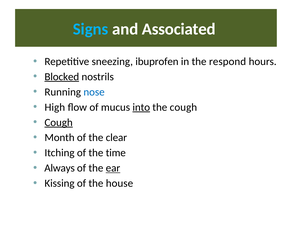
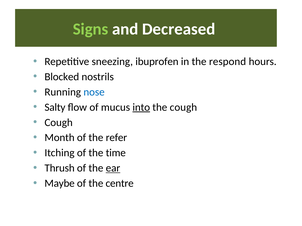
Signs colour: light blue -> light green
Associated: Associated -> Decreased
Blocked underline: present -> none
High: High -> Salty
Cough at (59, 123) underline: present -> none
clear: clear -> refer
Always: Always -> Thrush
Kissing: Kissing -> Maybe
house: house -> centre
